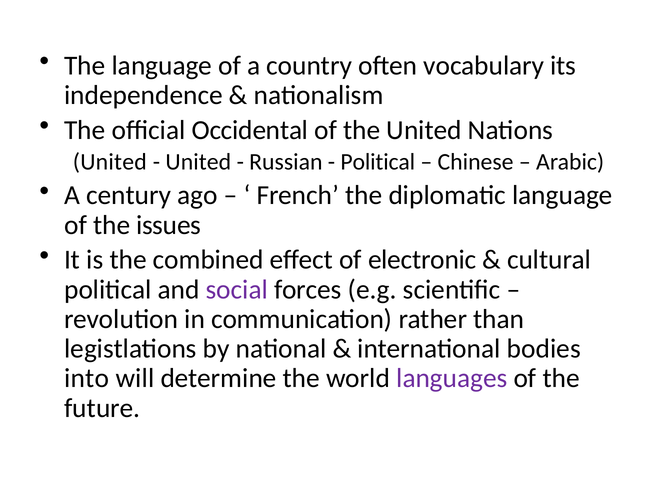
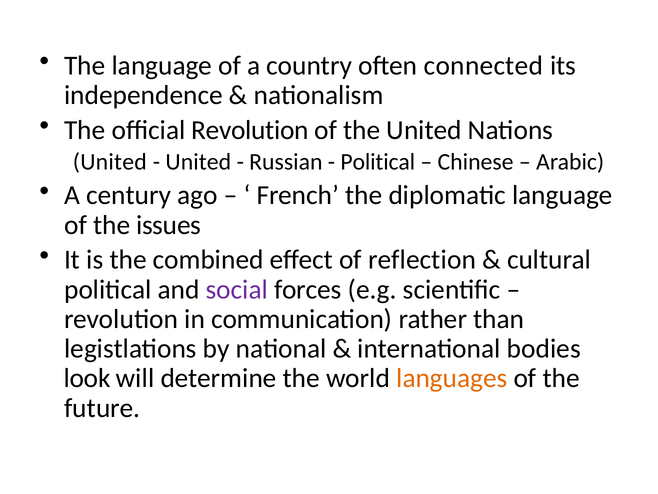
vocabulary: vocabulary -> connected
official Occidental: Occidental -> Revolution
electronic: electronic -> reflection
into: into -> look
languages colour: purple -> orange
